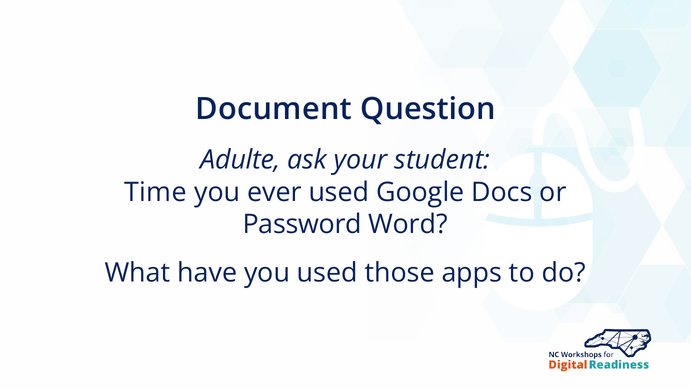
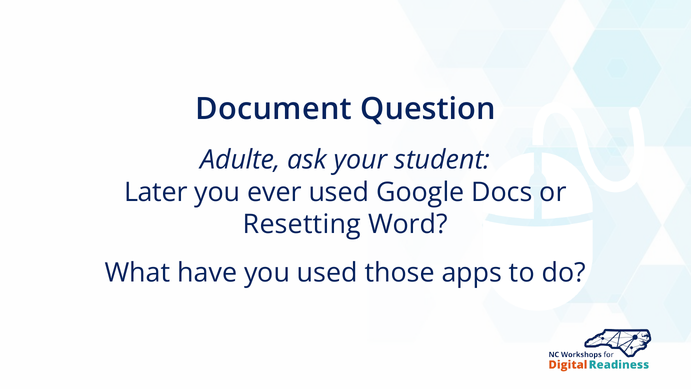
Time: Time -> Later
Password: Password -> Resetting
